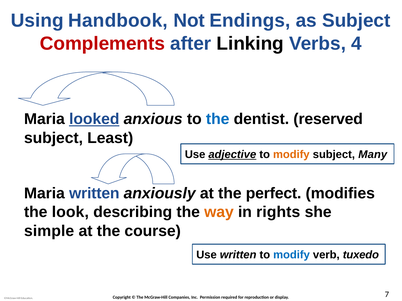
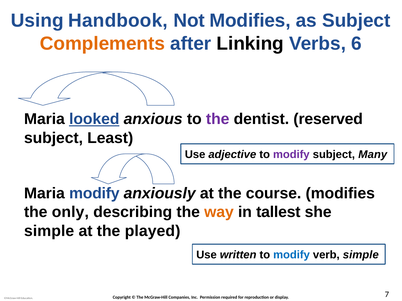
Not Endings: Endings -> Modifies
Complements colour: red -> orange
4: 4 -> 6
the at (218, 119) colour: blue -> purple
adjective underline: present -> none
modify at (291, 155) colour: orange -> purple
Maria written: written -> modify
perfect: perfect -> course
look: look -> only
rights: rights -> tallest
course: course -> played
verb tuxedo: tuxedo -> simple
